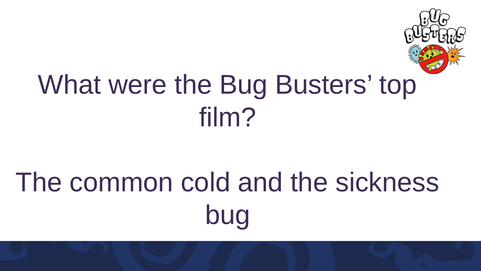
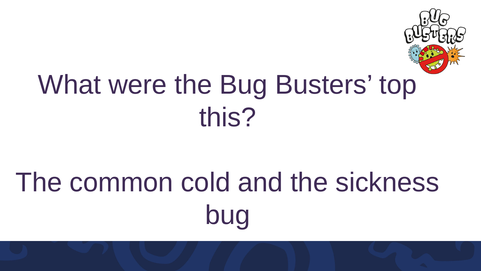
film: film -> this
